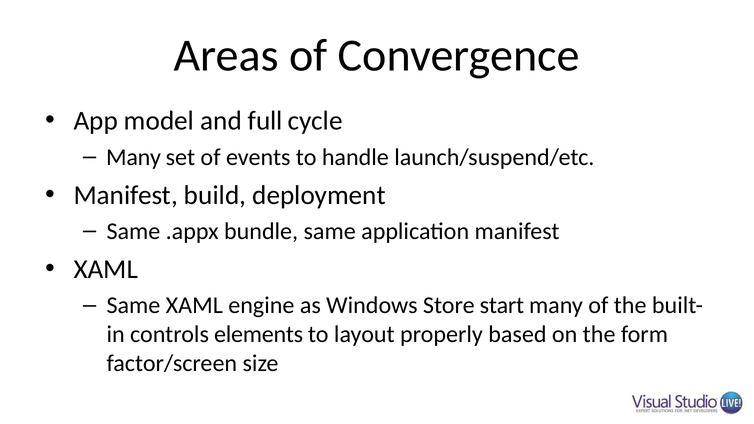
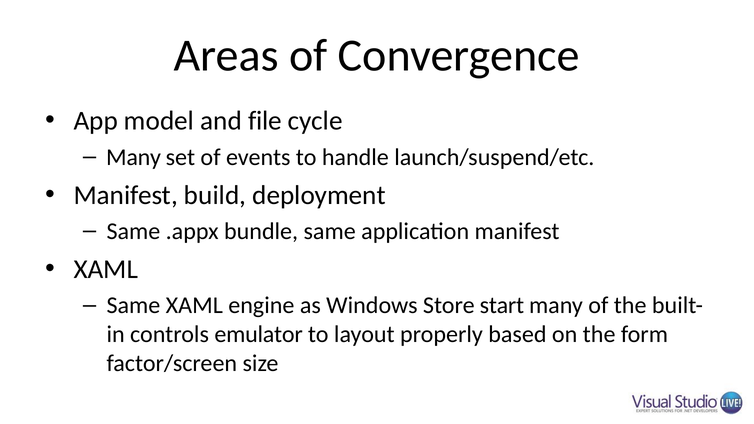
full: full -> file
elements: elements -> emulator
